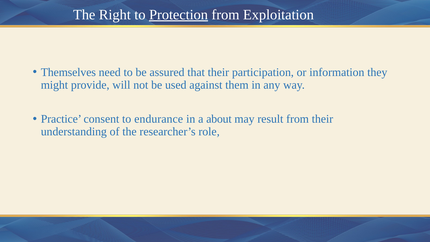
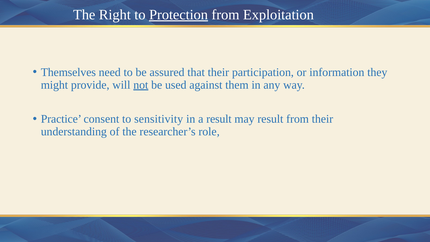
not underline: none -> present
endurance: endurance -> sensitivity
a about: about -> result
